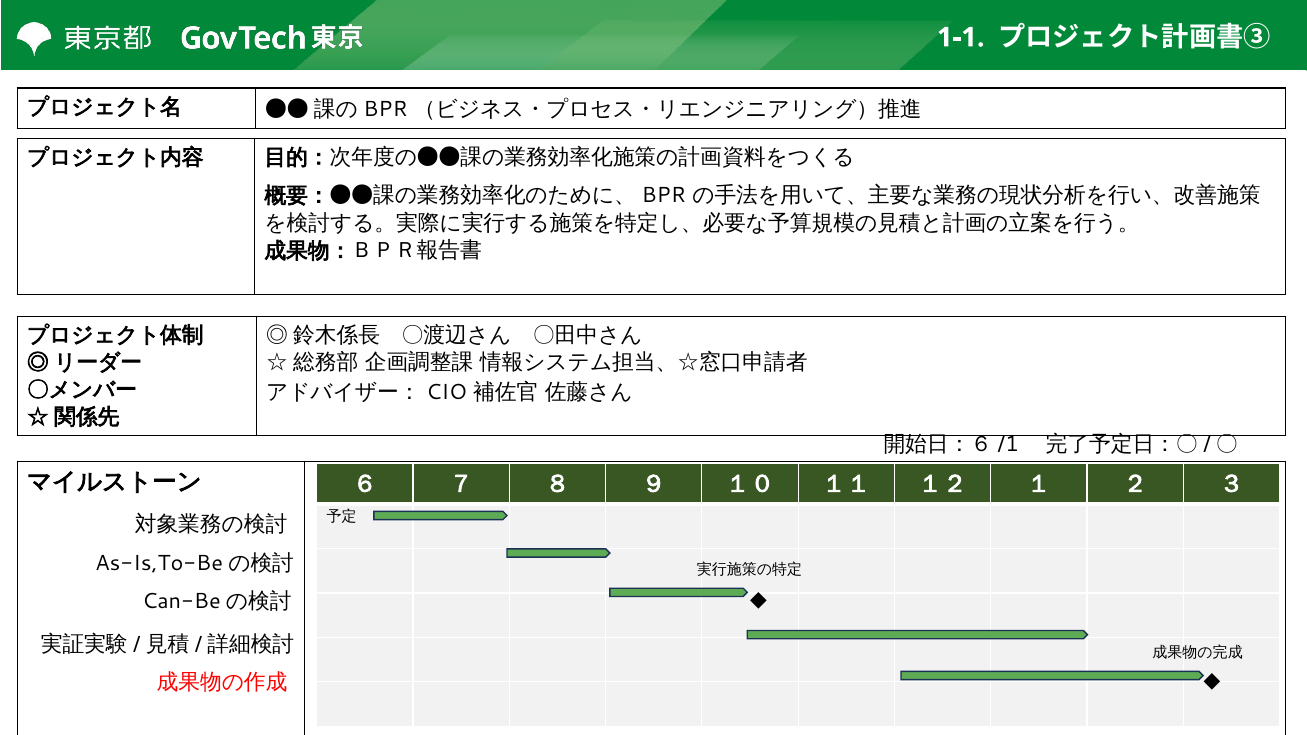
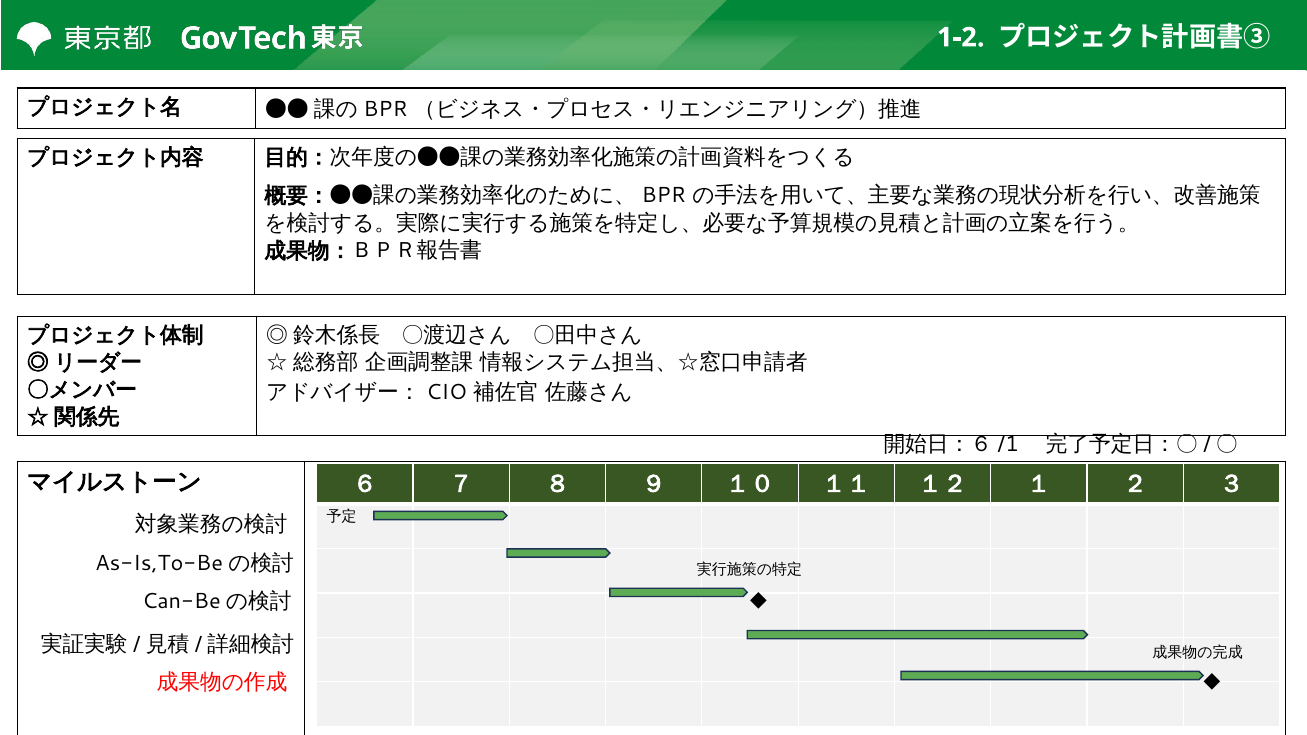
1-1: 1-1 -> 1-2
